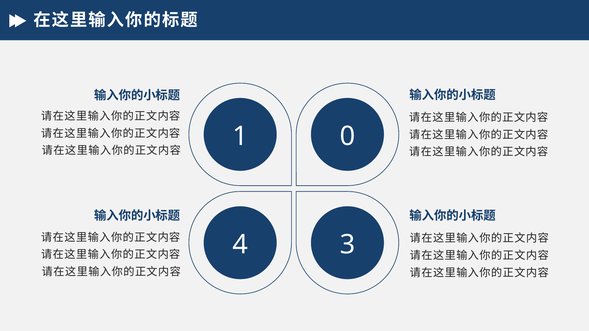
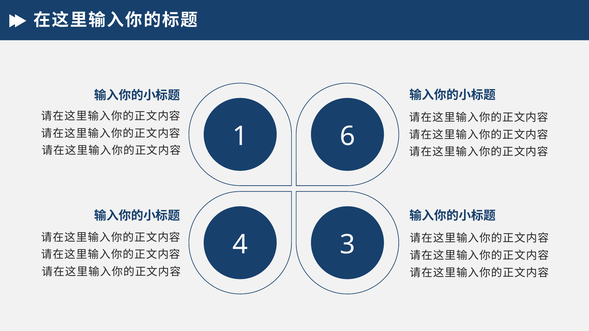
0: 0 -> 6
